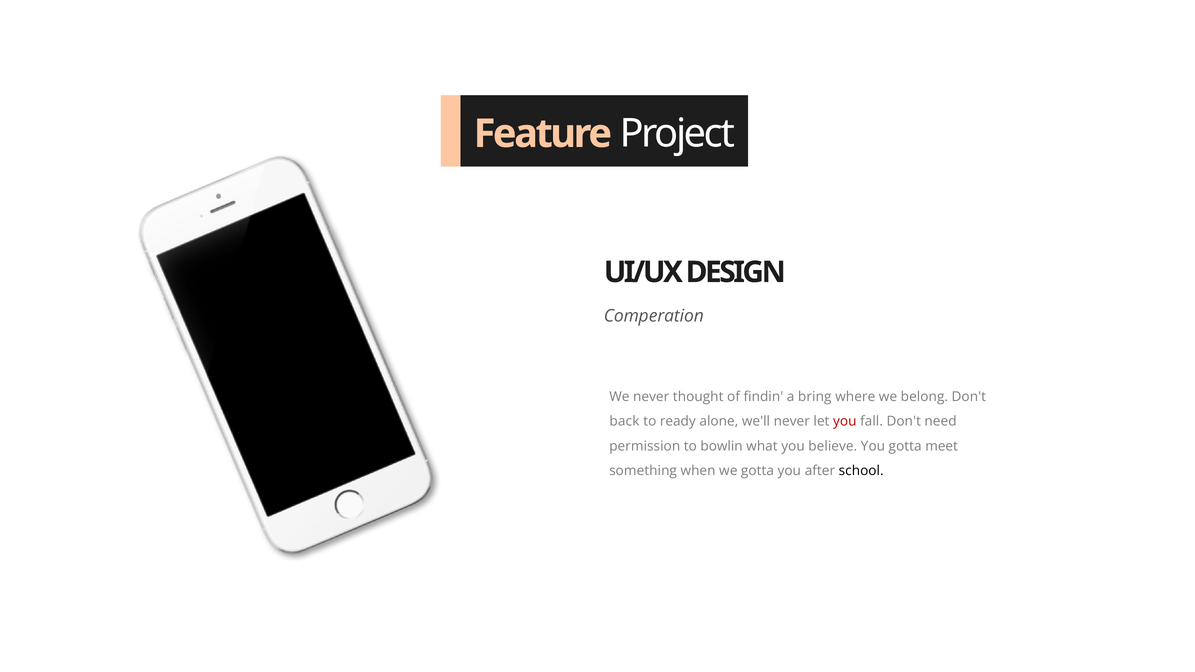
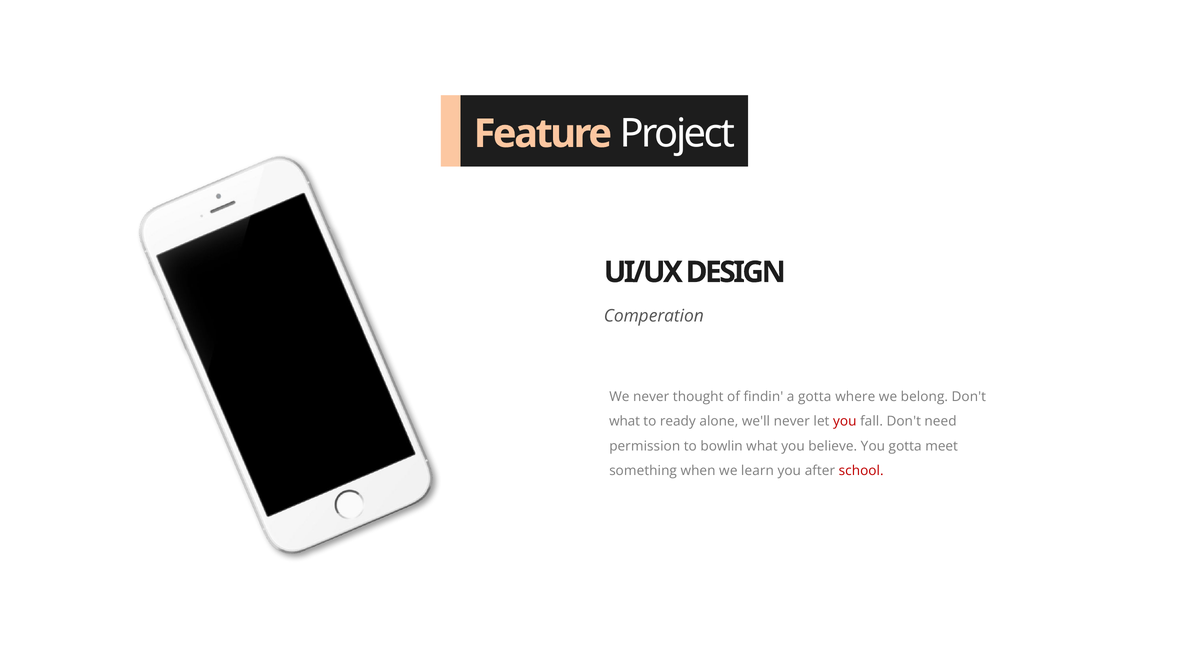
a bring: bring -> gotta
back at (624, 422): back -> what
we gotta: gotta -> learn
school colour: black -> red
